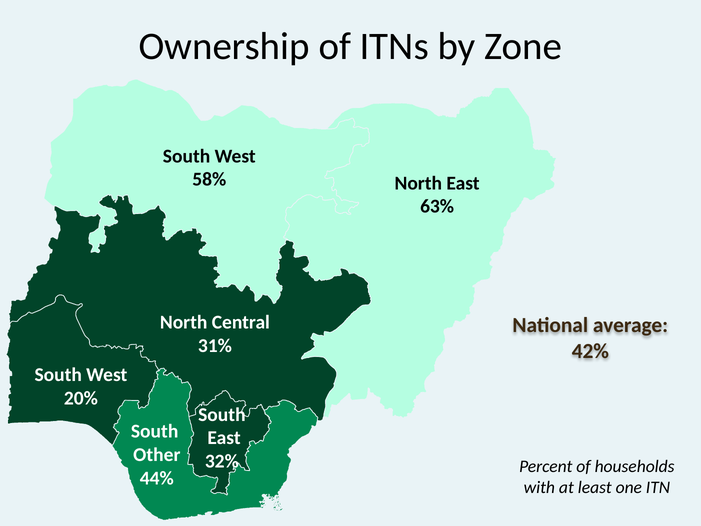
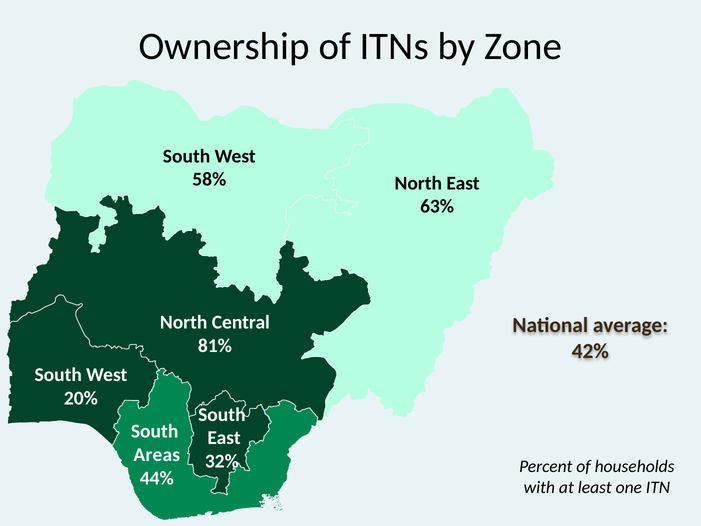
31%: 31% -> 81%
Other: Other -> Areas
